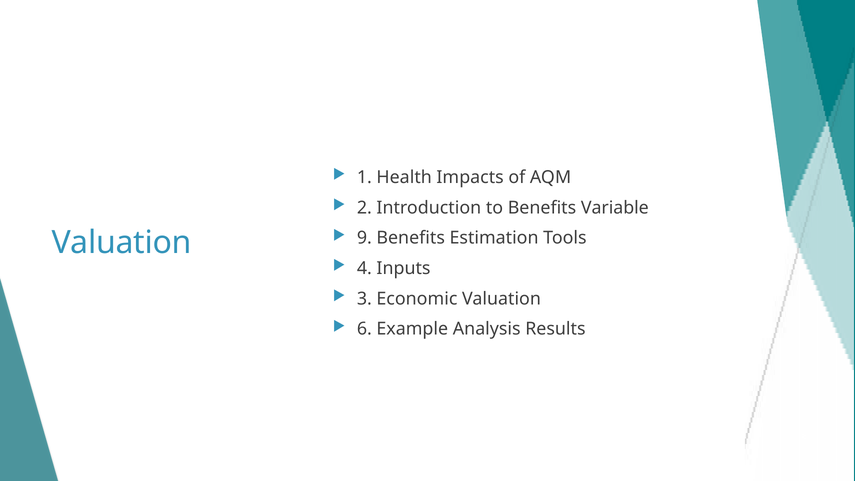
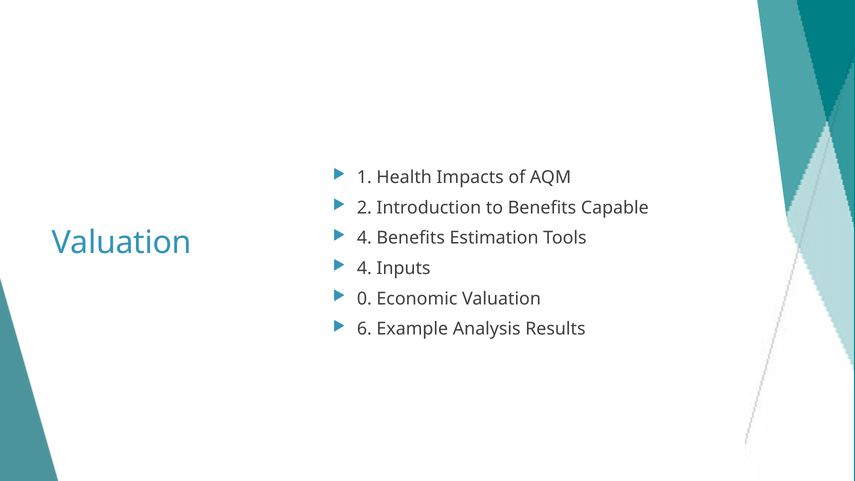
Variable: Variable -> Capable
9 at (364, 238): 9 -> 4
3 at (364, 299): 3 -> 0
